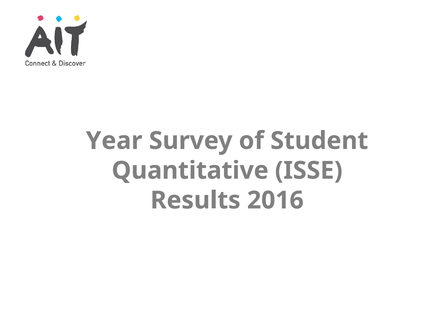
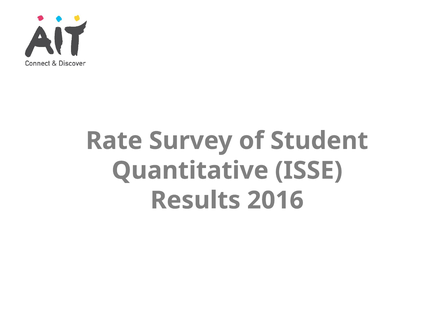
Year: Year -> Rate
